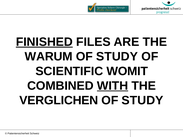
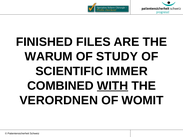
FINISHED underline: present -> none
WOMIT: WOMIT -> IMMER
VERGLICHEN: VERGLICHEN -> VERORDNEN
STUDY at (142, 101): STUDY -> WOMIT
